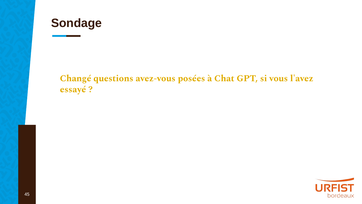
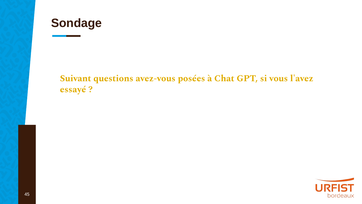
Changé: Changé -> Suivant
